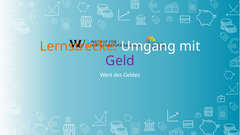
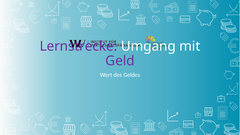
Lernstrecke colour: orange -> purple
